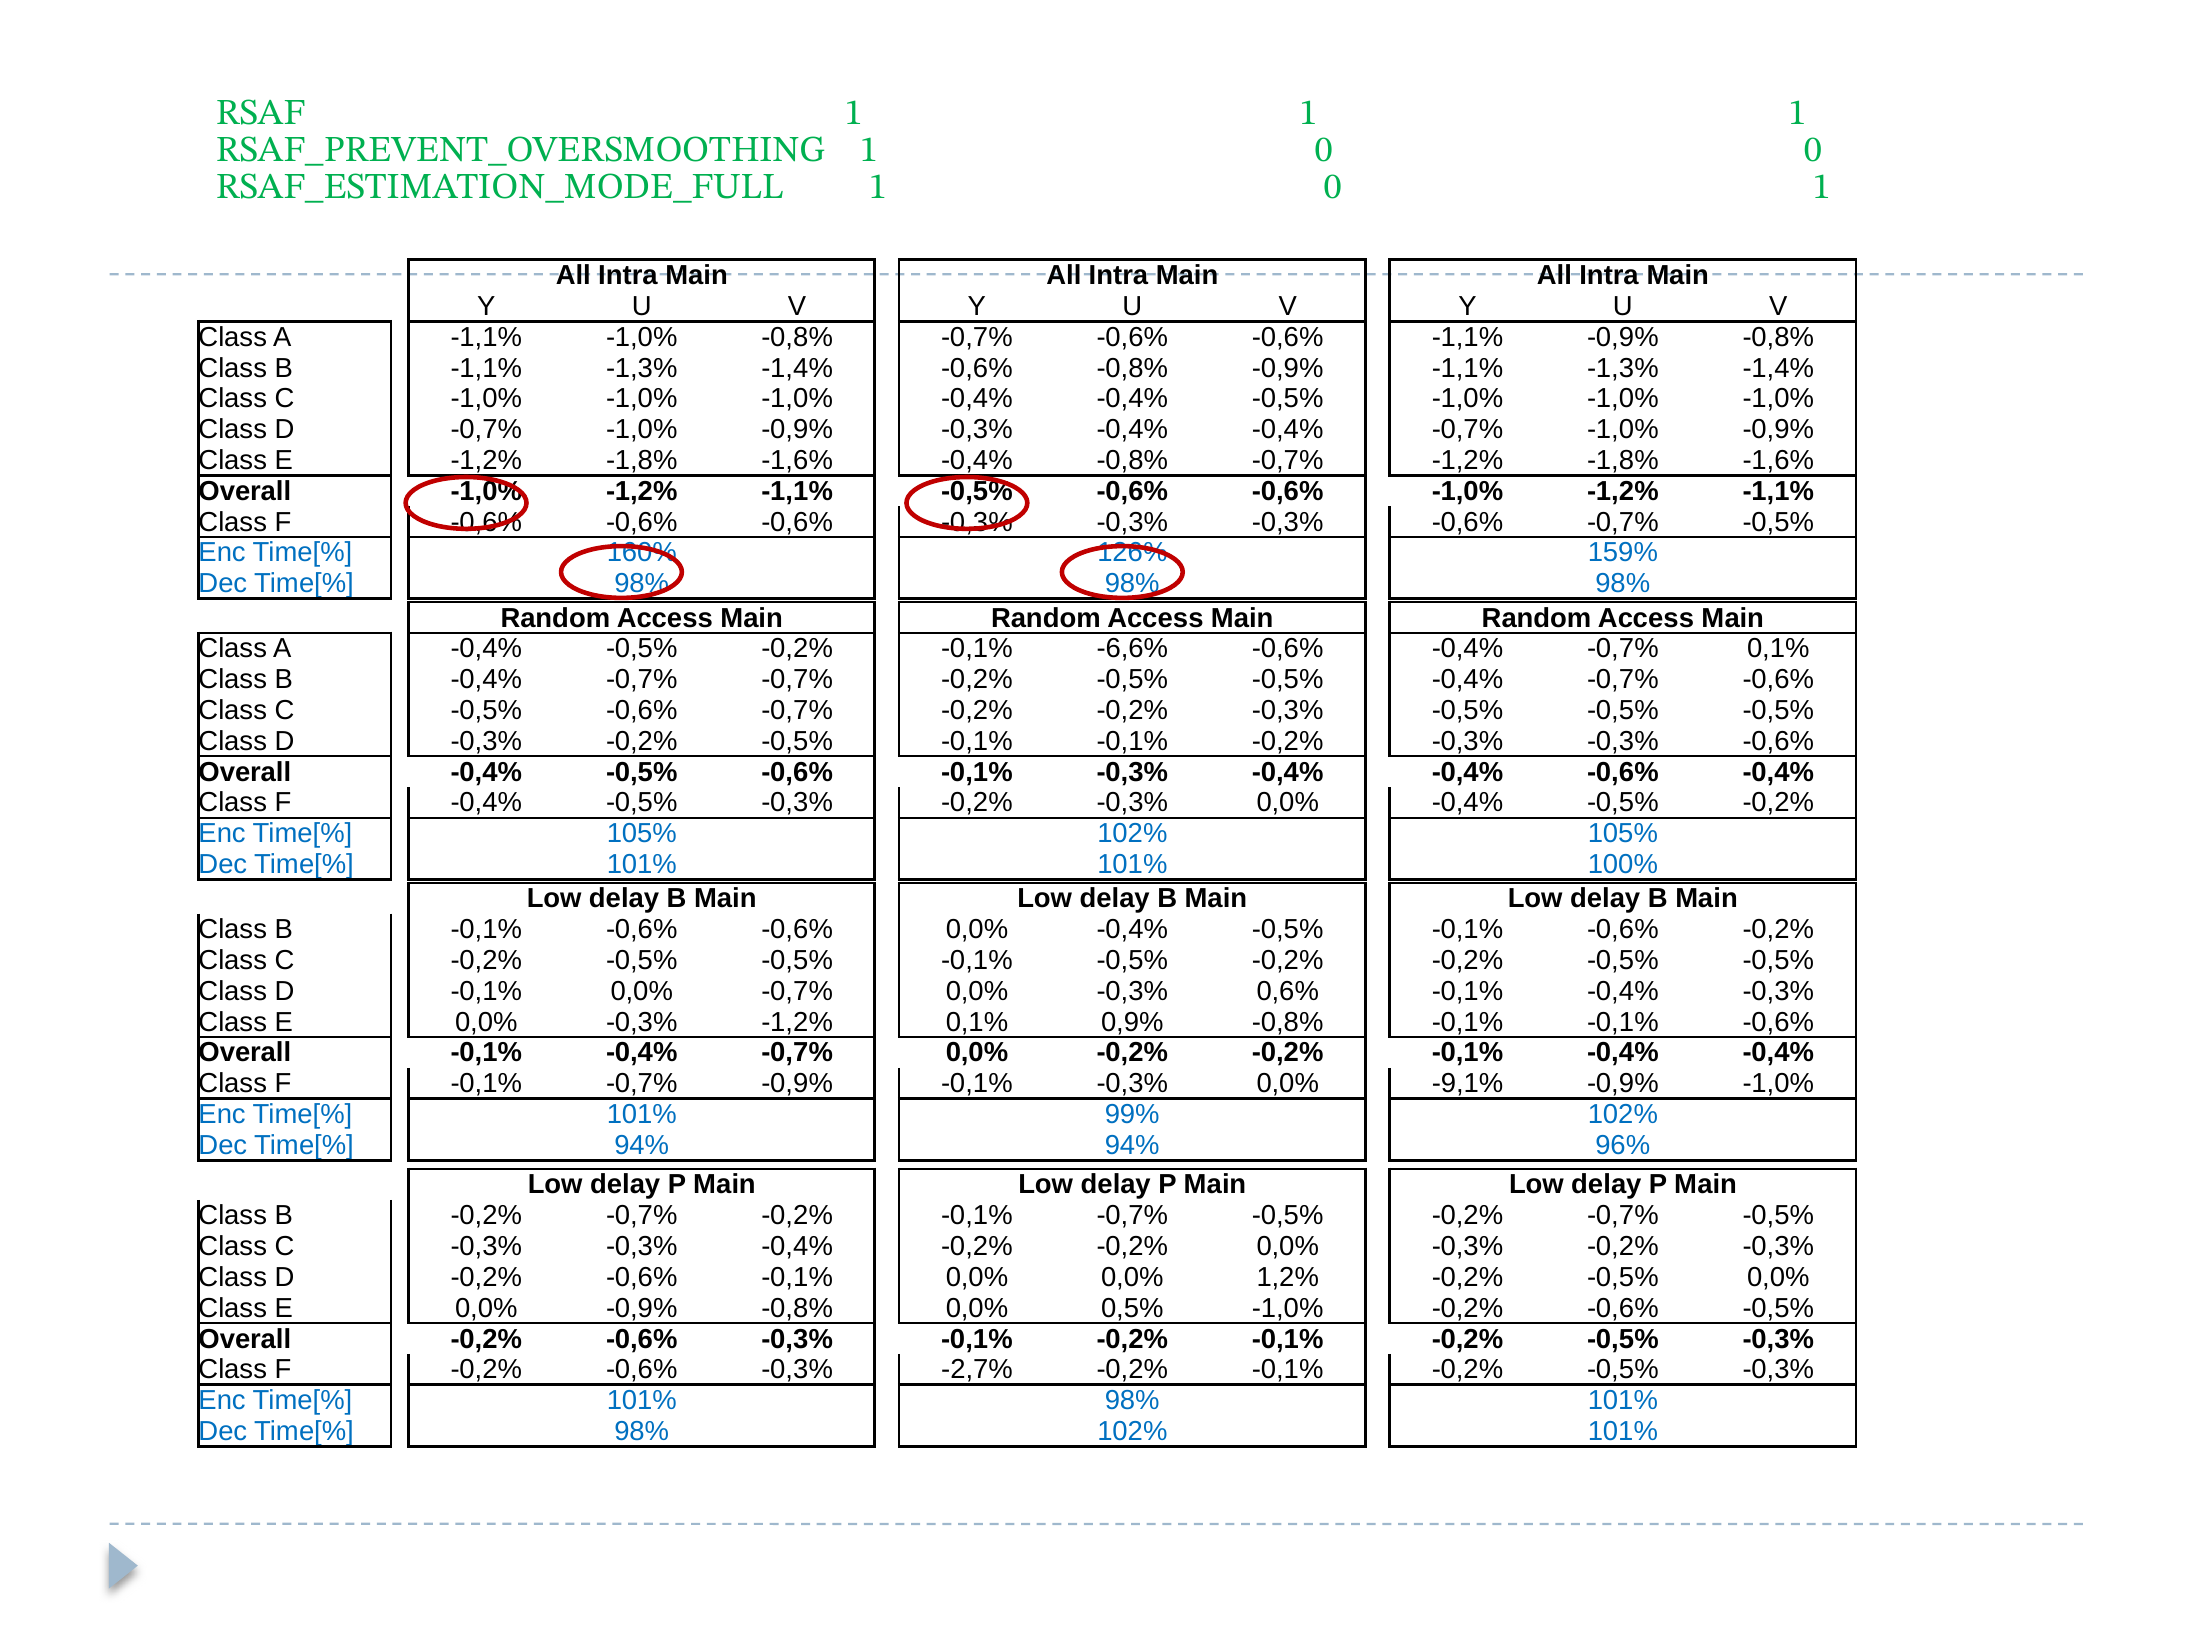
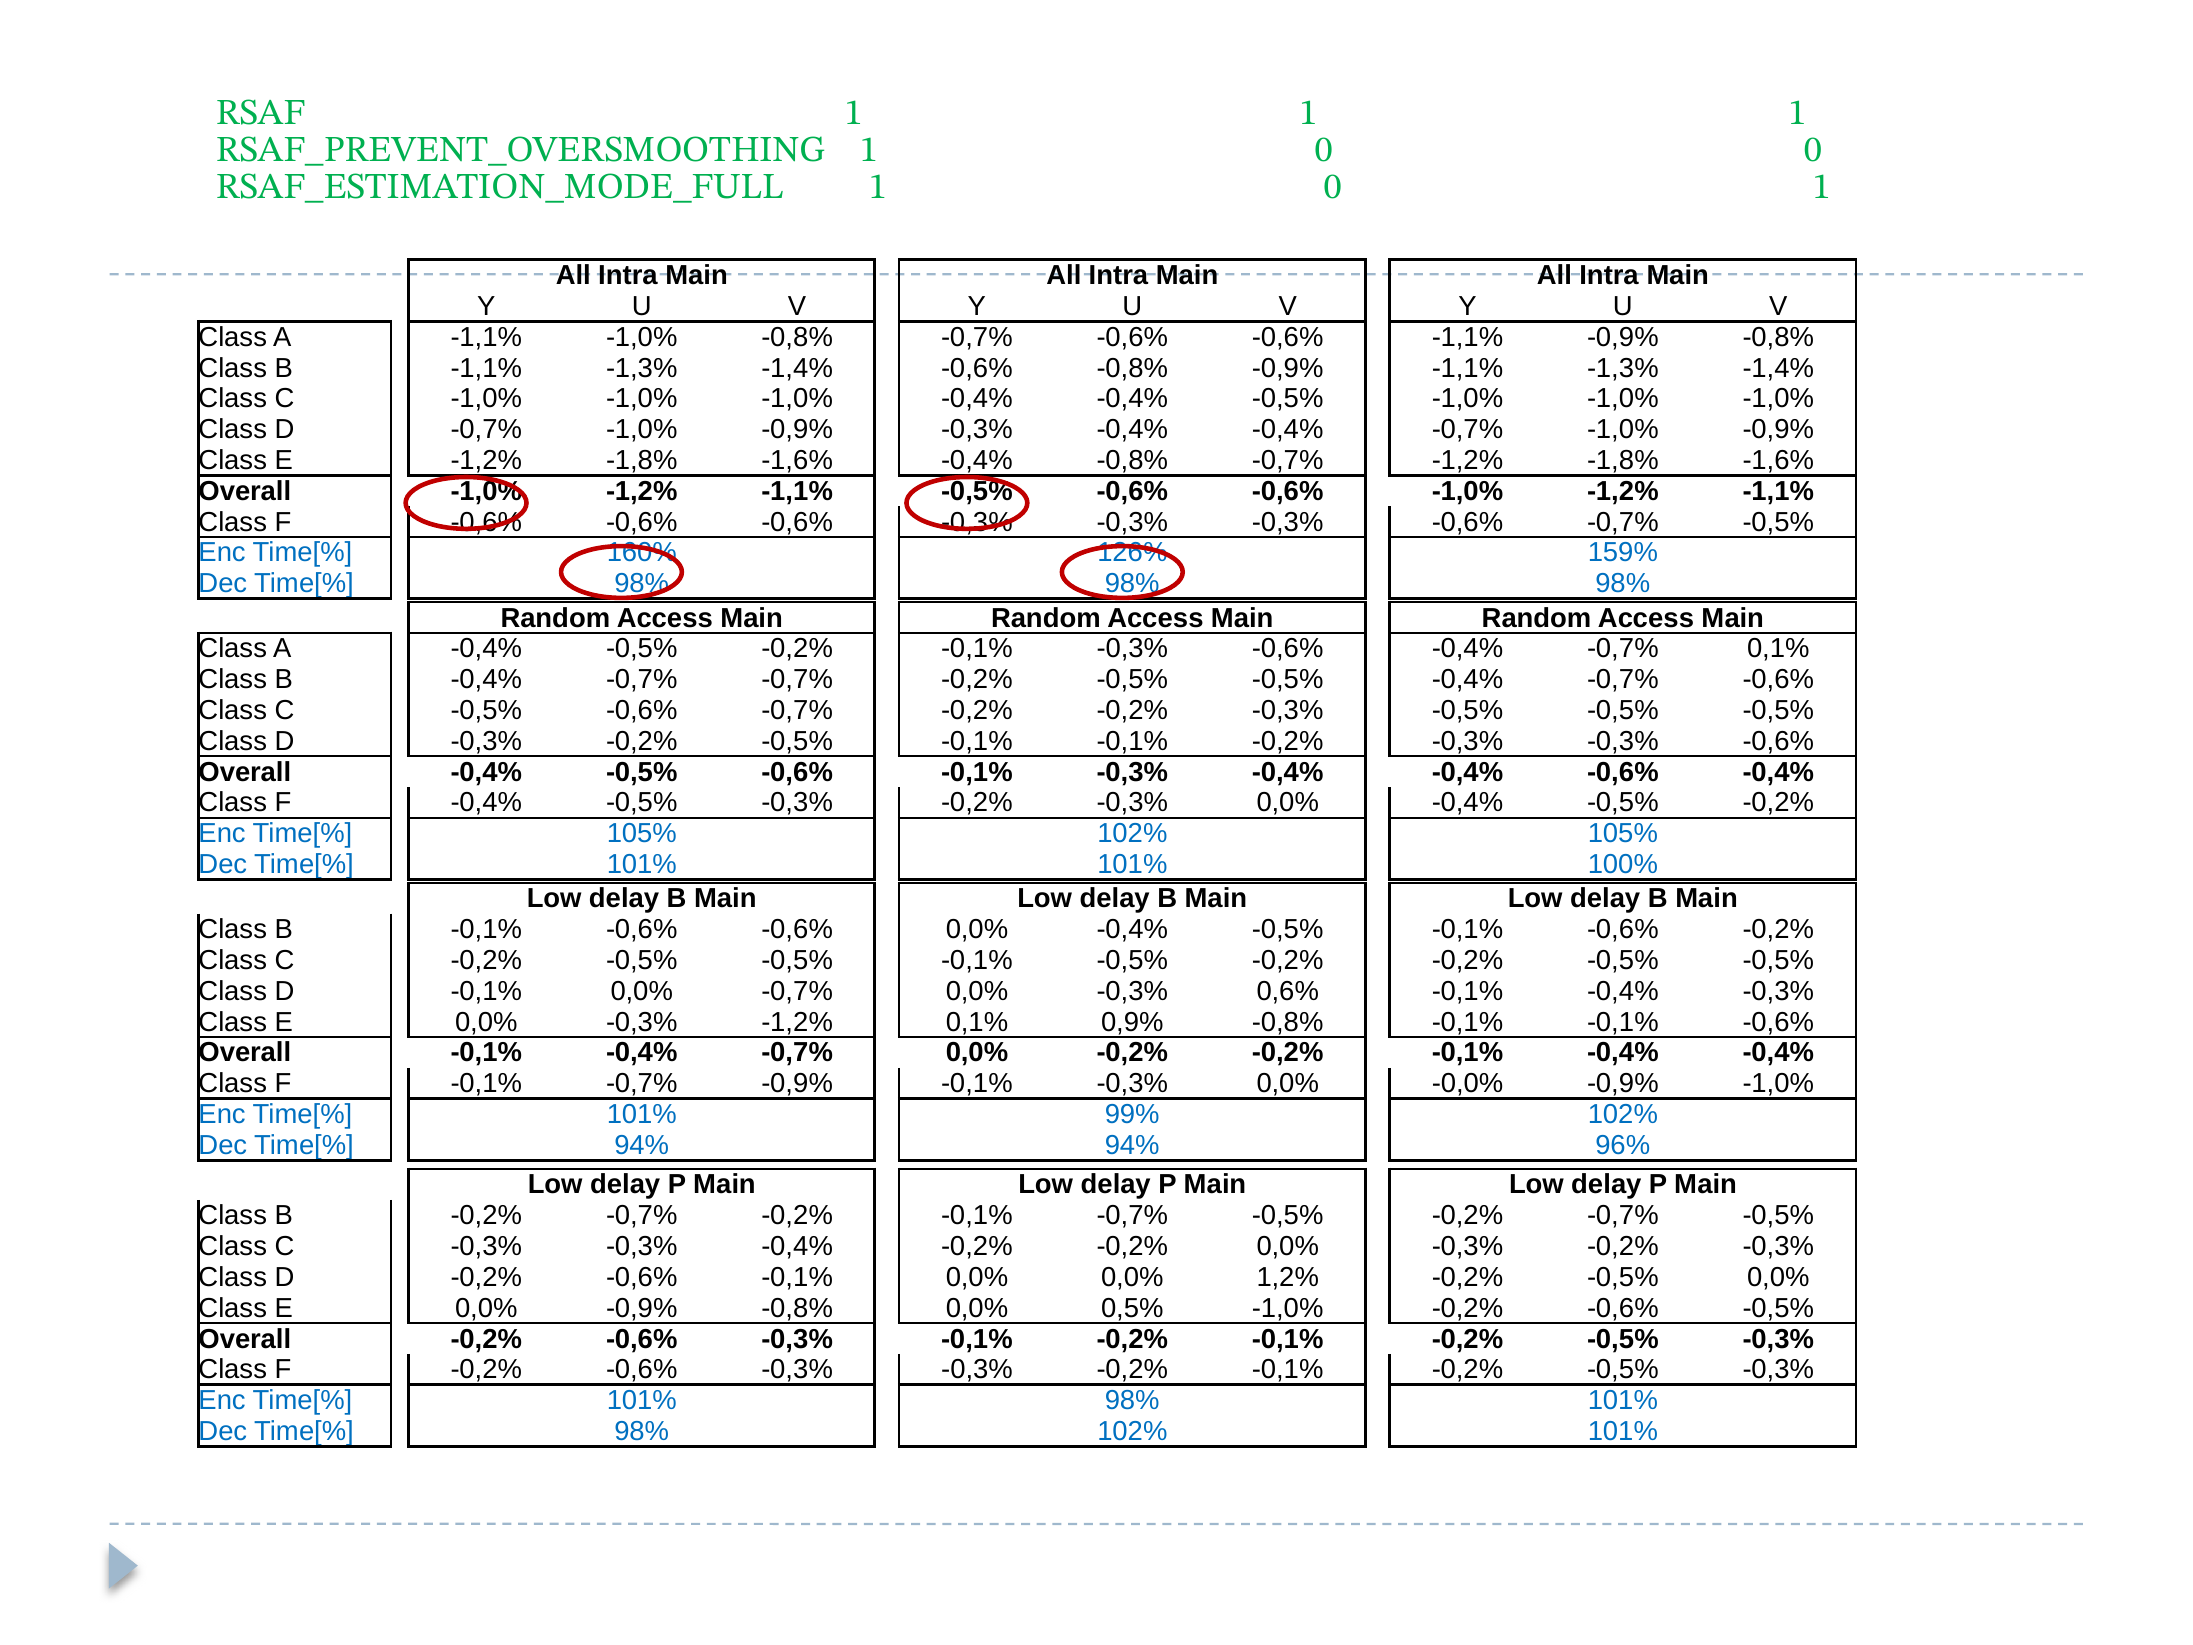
-0,2% -0,1% -6,6%: -6,6% -> -0,3%
-9,1%: -9,1% -> -0,0%
-0,2% -0,6% -0,3% -2,7%: -2,7% -> -0,3%
